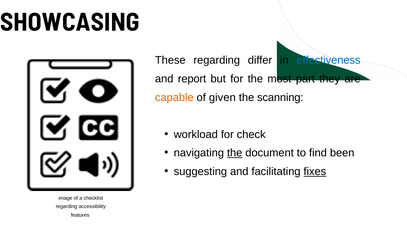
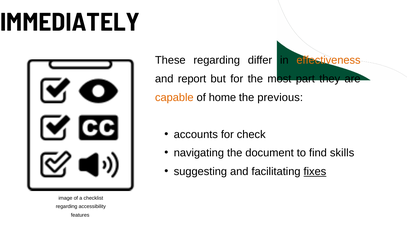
SHOWCASING: SHOWCASING -> IMMEDIATELY
effectiveness colour: blue -> orange
given: given -> home
scanning: scanning -> previous
workload: workload -> accounts
the at (235, 153) underline: present -> none
been: been -> skills
